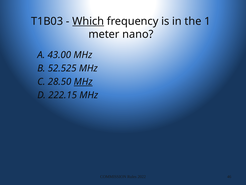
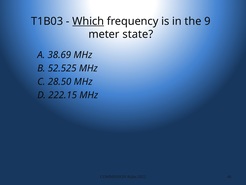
1: 1 -> 9
nano: nano -> state
43.00: 43.00 -> 38.69
MHz at (83, 82) underline: present -> none
